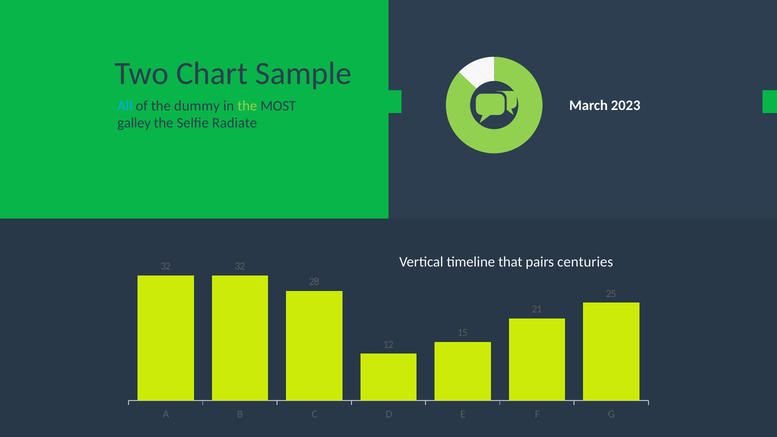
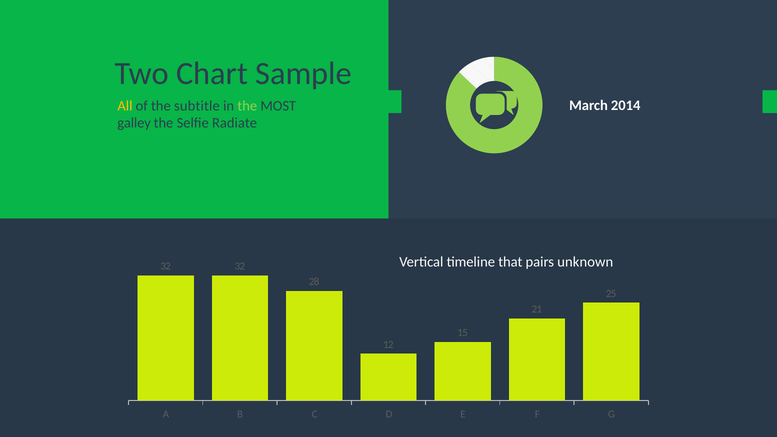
2023: 2023 -> 2014
All colour: light blue -> yellow
dummy: dummy -> subtitle
centuries: centuries -> unknown
